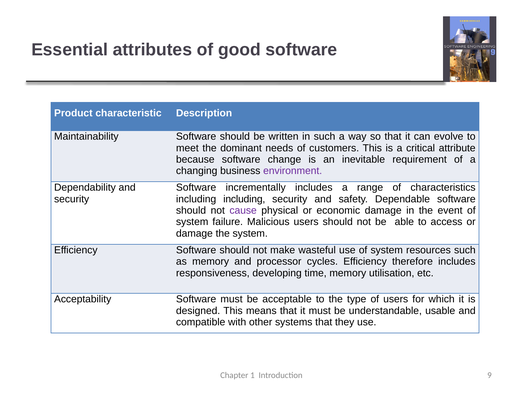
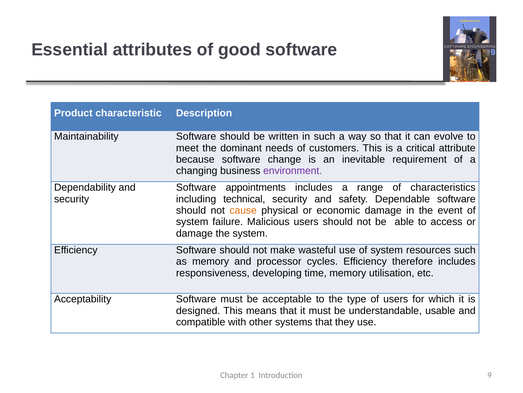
incrementally: incrementally -> appointments
including including: including -> technical
cause colour: purple -> orange
